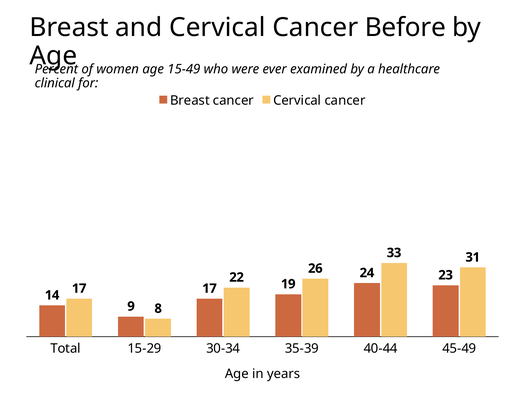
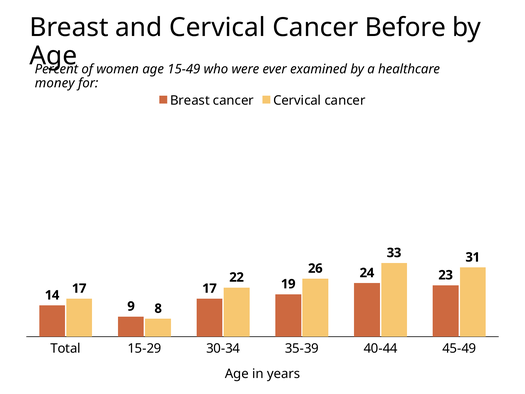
clinical: clinical -> money
